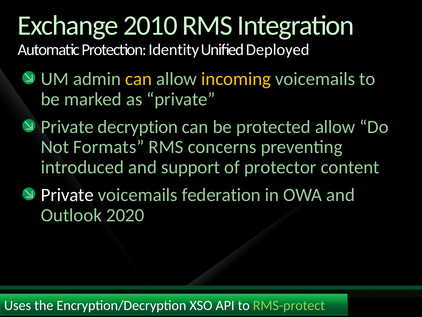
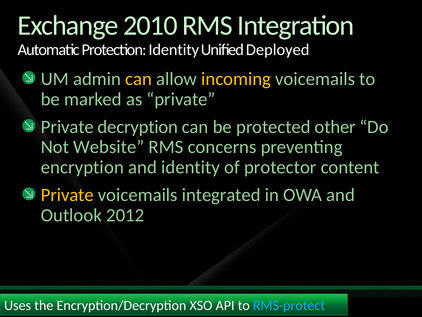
protected allow: allow -> other
Formats: Formats -> Website
introduced: introduced -> encryption
and support: support -> identity
Private at (67, 195) colour: white -> yellow
federation: federation -> integrated
2020: 2020 -> 2012
RMS-protect colour: light green -> light blue
